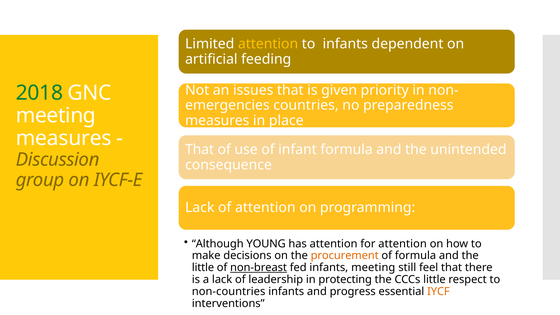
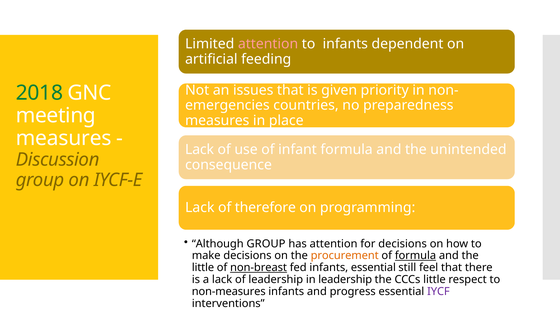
attention at (268, 44) colour: yellow -> pink
That at (200, 150): That -> Lack
of attention: attention -> therefore
Although YOUNG: YOUNG -> GROUP
for attention: attention -> decisions
formula at (415, 256) underline: none -> present
infants meeting: meeting -> essential
in protecting: protecting -> leadership
non-countries: non-countries -> non-measures
IYCF colour: orange -> purple
